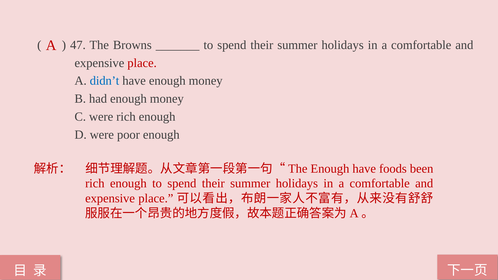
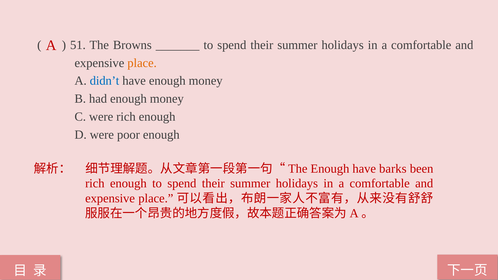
47: 47 -> 51
place at (142, 63) colour: red -> orange
foods: foods -> barks
